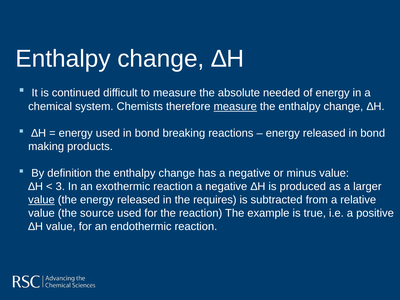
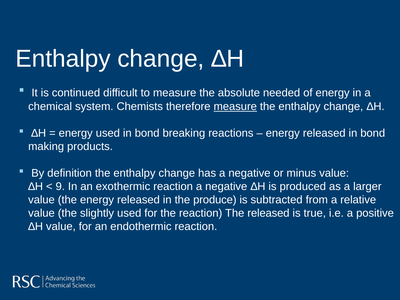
3: 3 -> 9
value at (41, 200) underline: present -> none
requires: requires -> produce
source: source -> slightly
The example: example -> released
